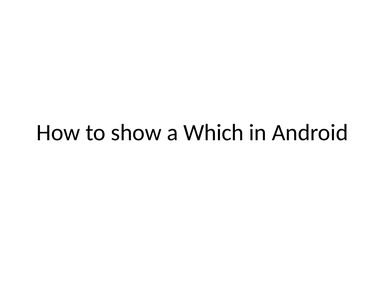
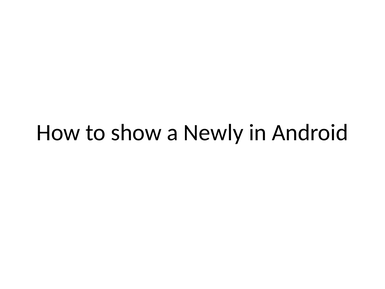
Which: Which -> Newly
